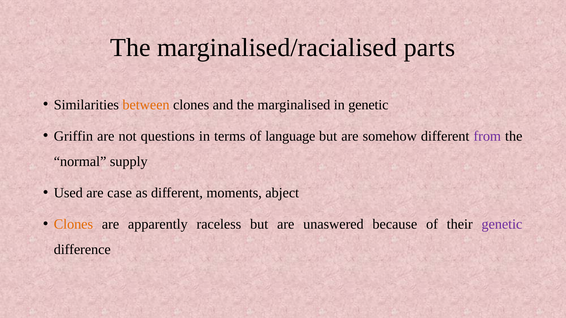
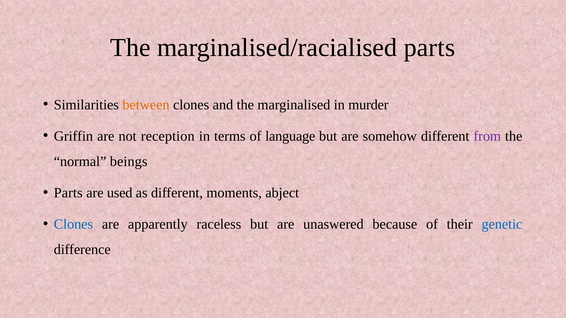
in genetic: genetic -> murder
questions: questions -> reception
supply: supply -> beings
Used at (68, 193): Used -> Parts
case: case -> used
Clones at (73, 224) colour: orange -> blue
genetic at (502, 224) colour: purple -> blue
